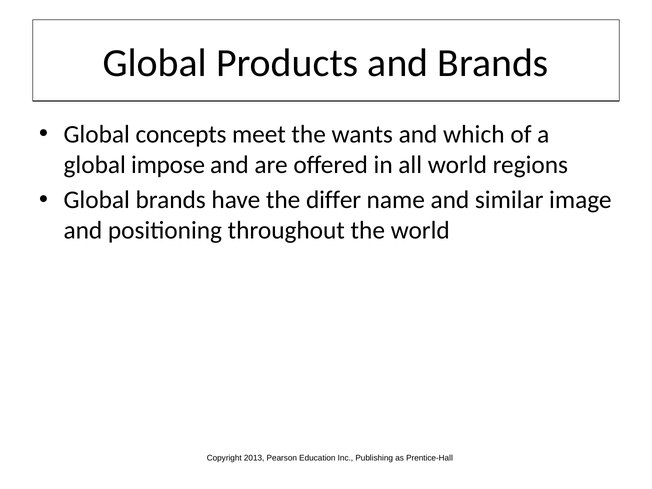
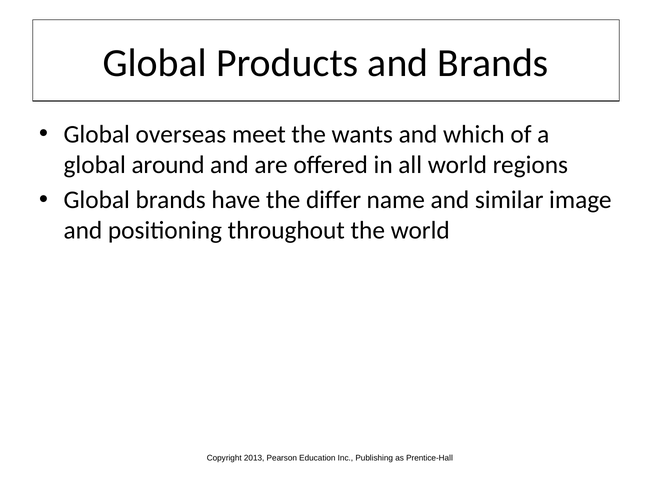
concepts: concepts -> overseas
impose: impose -> around
